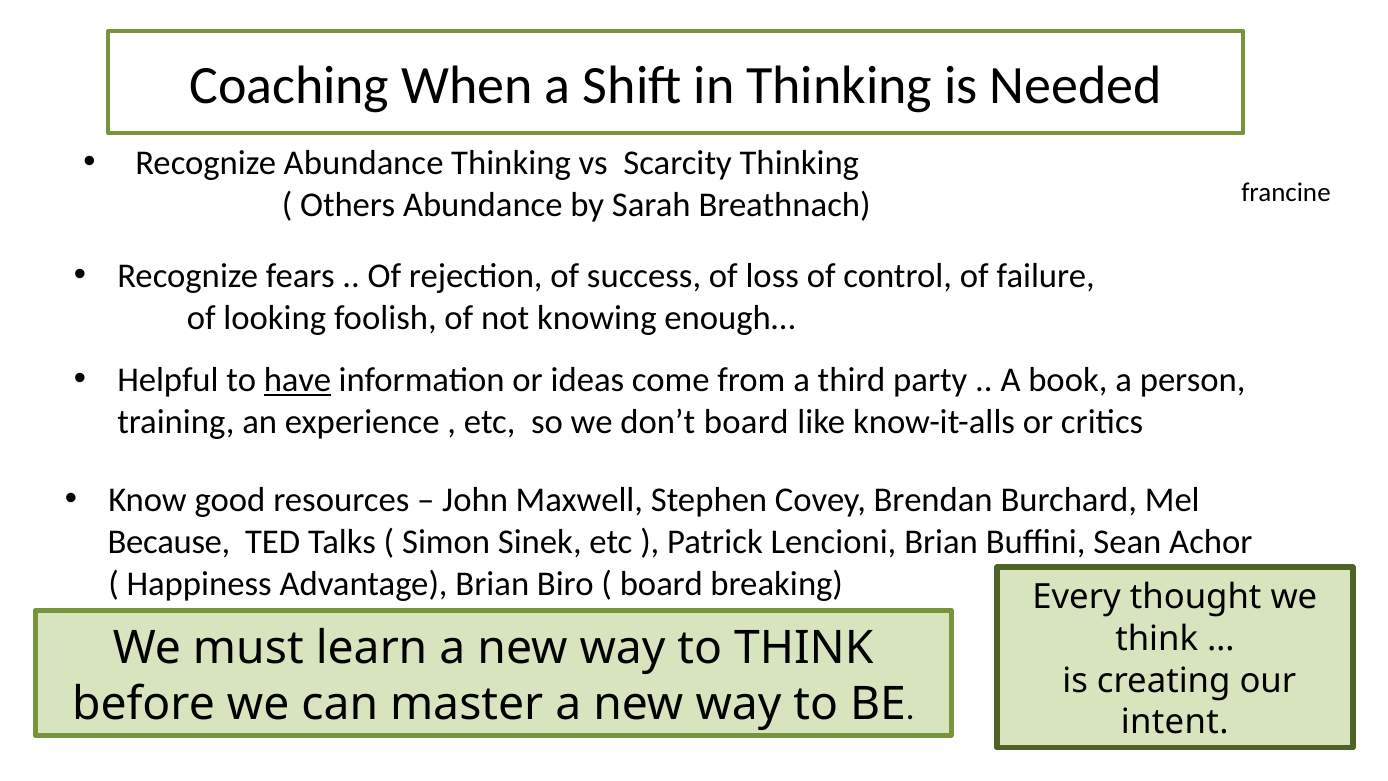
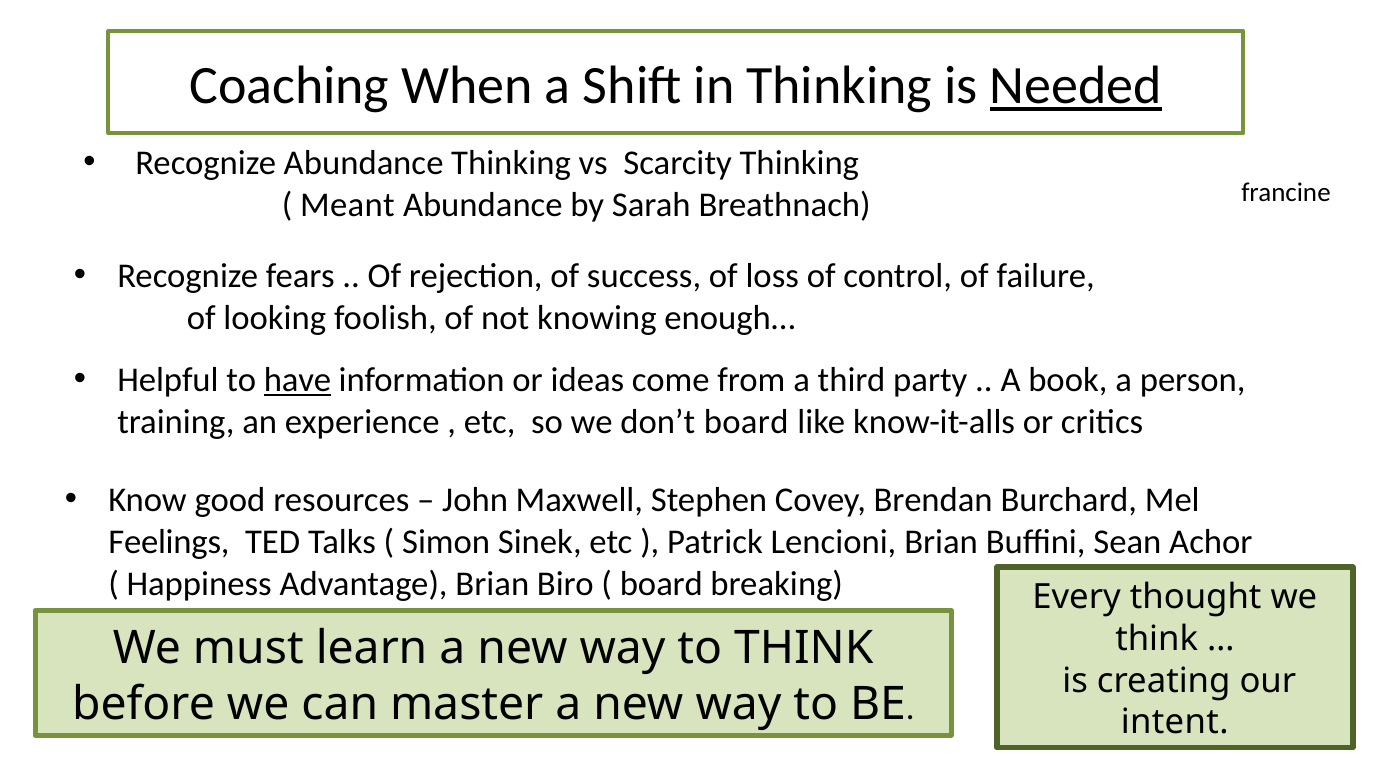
Needed underline: none -> present
Others: Others -> Meant
Because: Because -> Feelings
